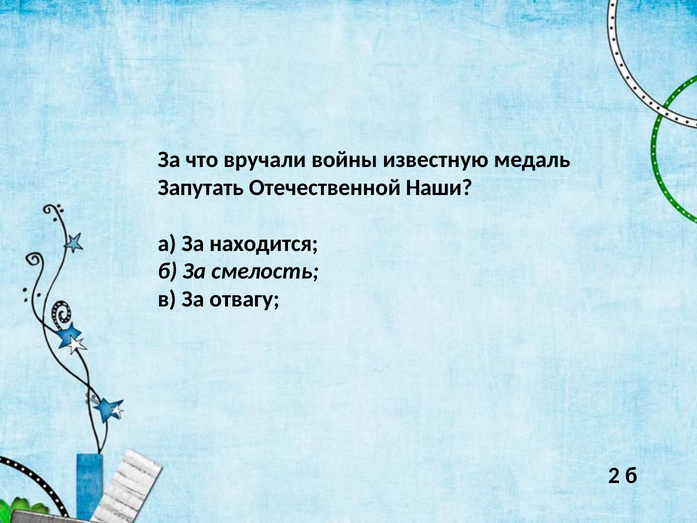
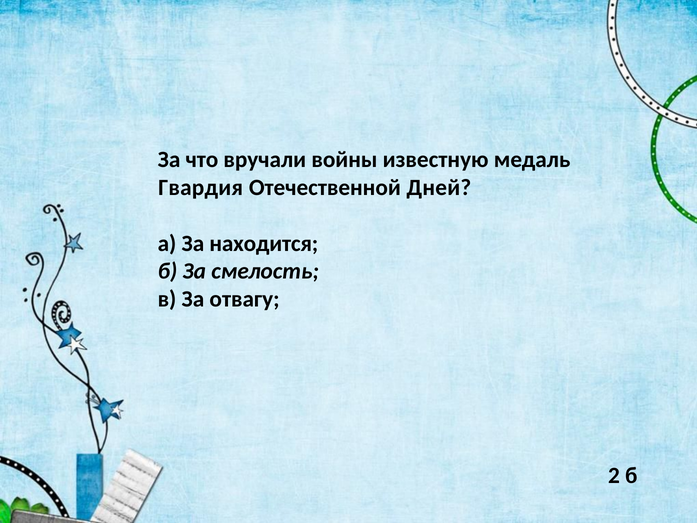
Запутать: Запутать -> Гвардия
Наши: Наши -> Дней
